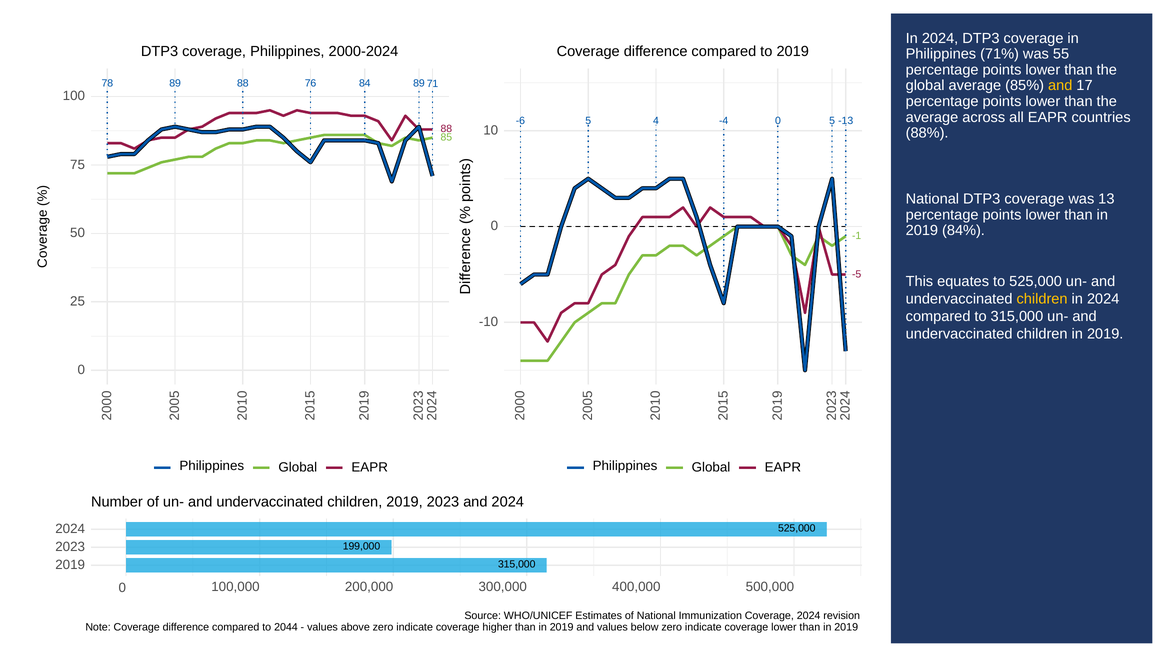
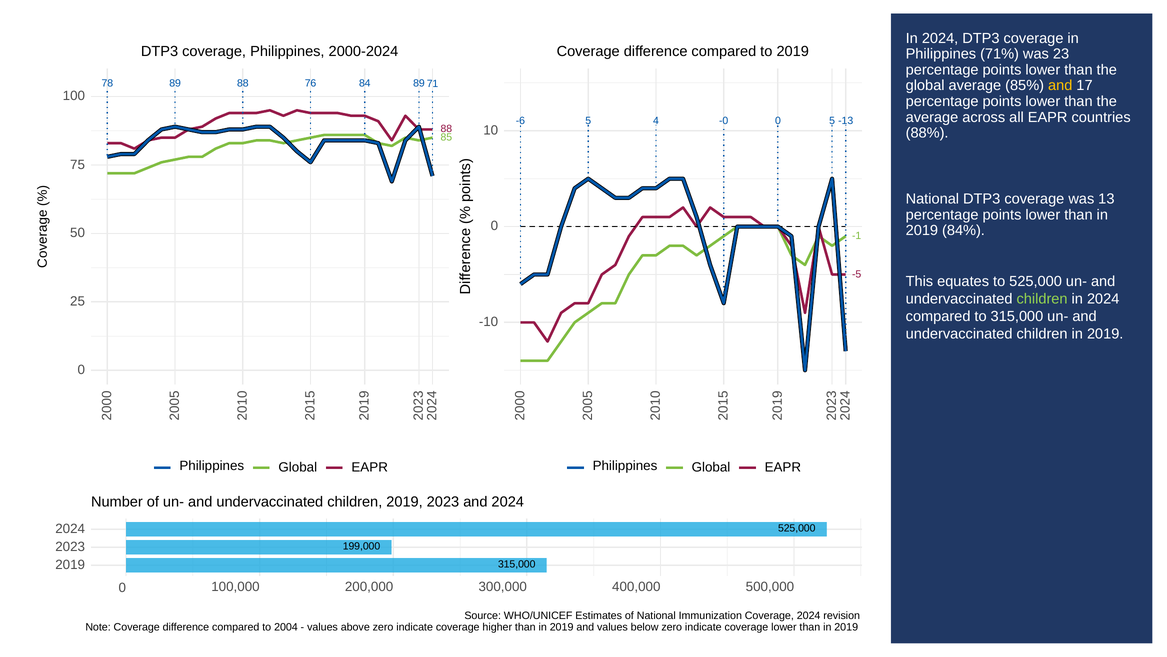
55: 55 -> 23
-4: -4 -> -0
children at (1042, 298) colour: yellow -> light green
2044: 2044 -> 2004
